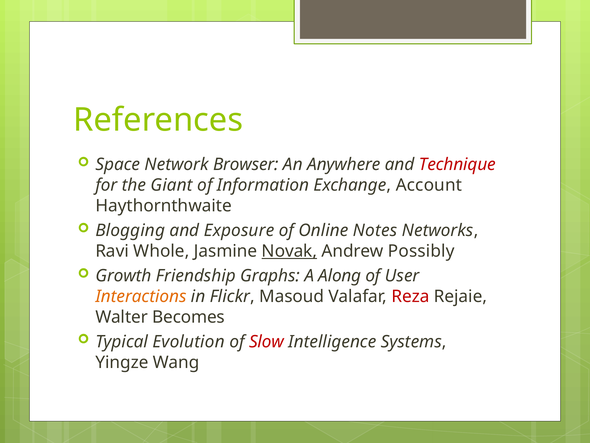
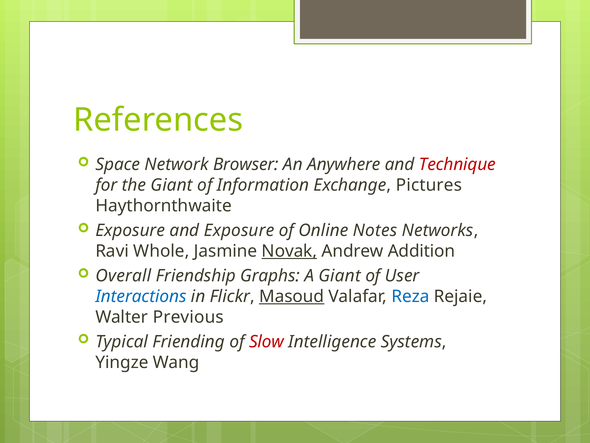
Account: Account -> Pictures
Blogging at (130, 230): Blogging -> Exposure
Possibly: Possibly -> Addition
Growth: Growth -> Overall
A Along: Along -> Giant
Interactions colour: orange -> blue
Masoud underline: none -> present
Reza colour: red -> blue
Becomes: Becomes -> Previous
Evolution: Evolution -> Friending
